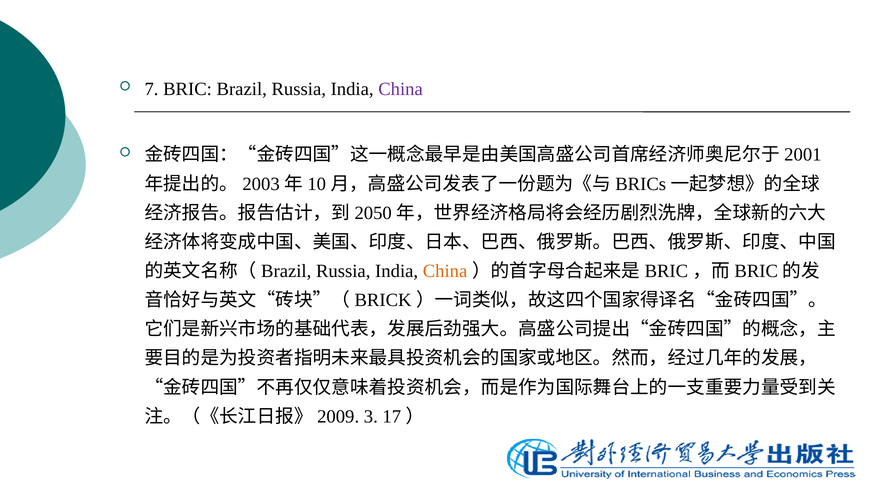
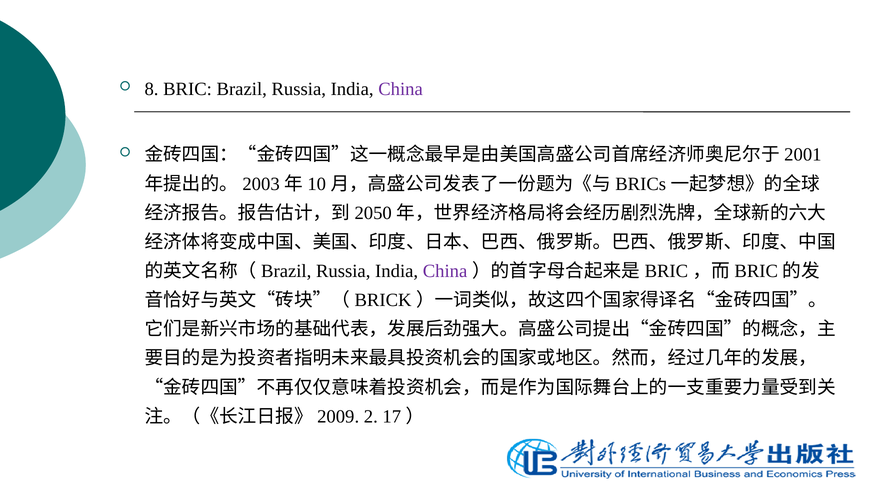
7: 7 -> 8
China at (445, 271) colour: orange -> purple
3: 3 -> 2
